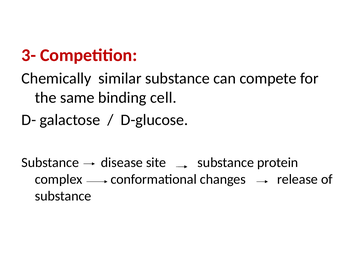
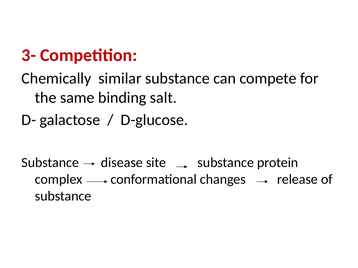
cell: cell -> salt
